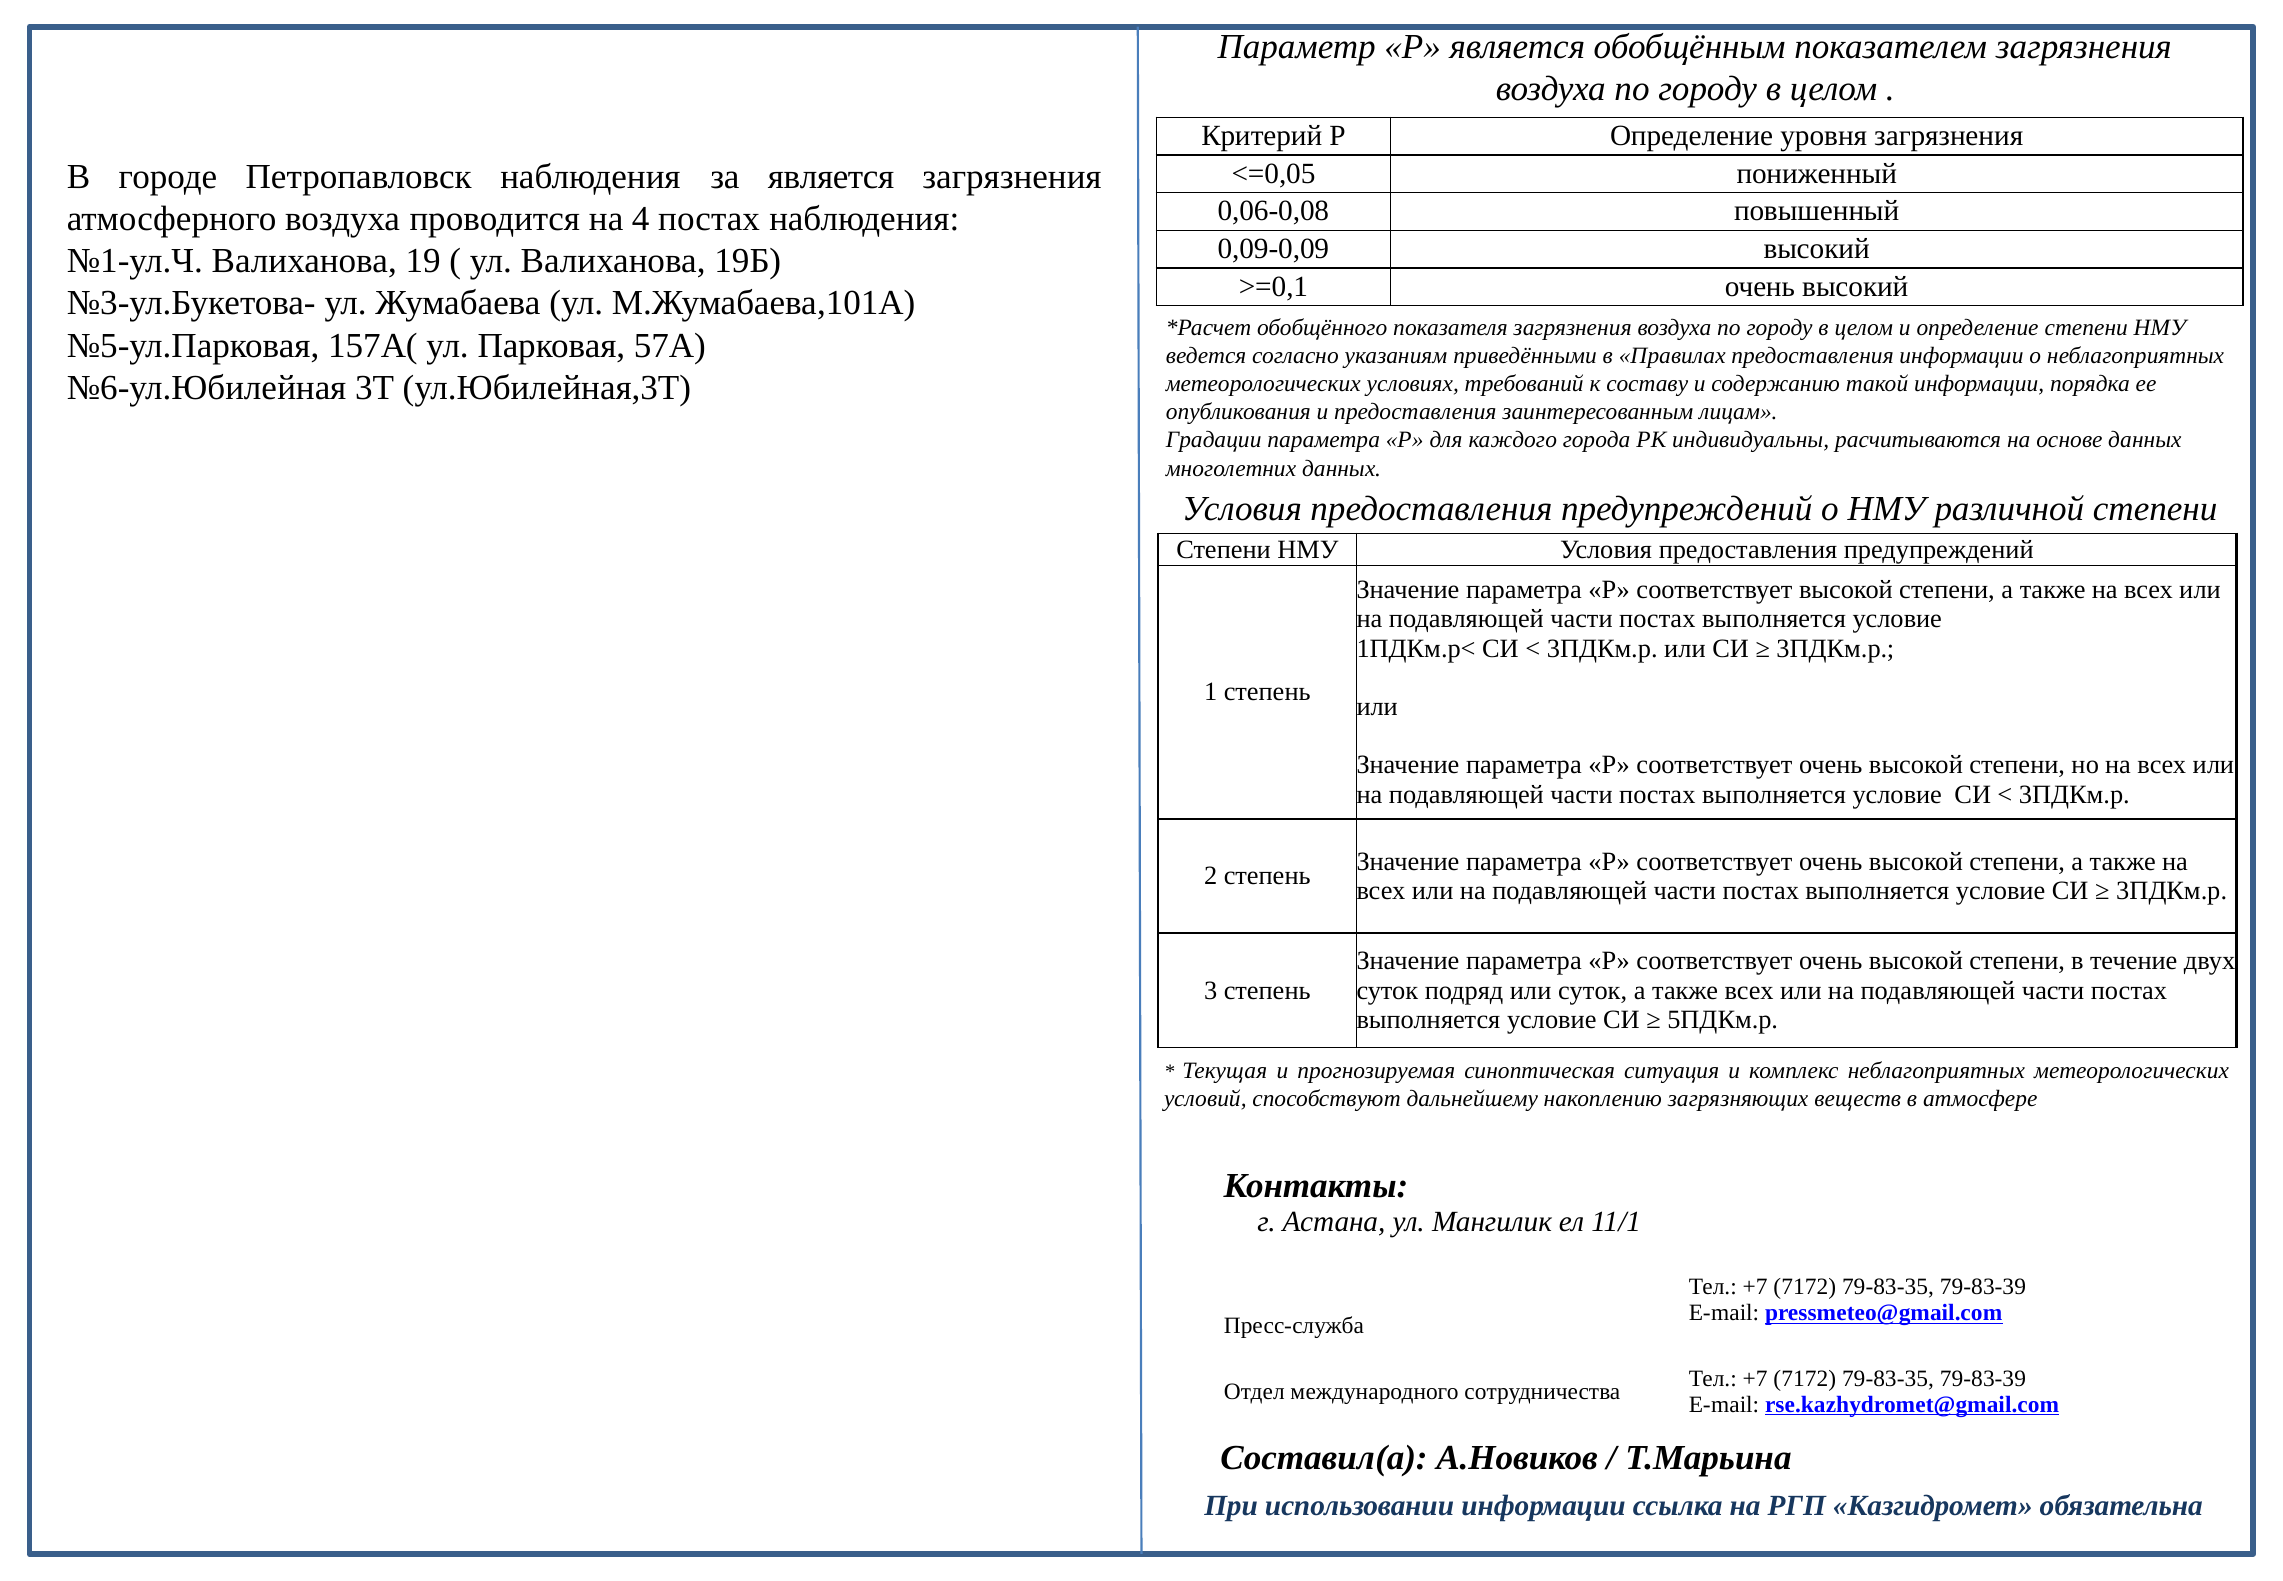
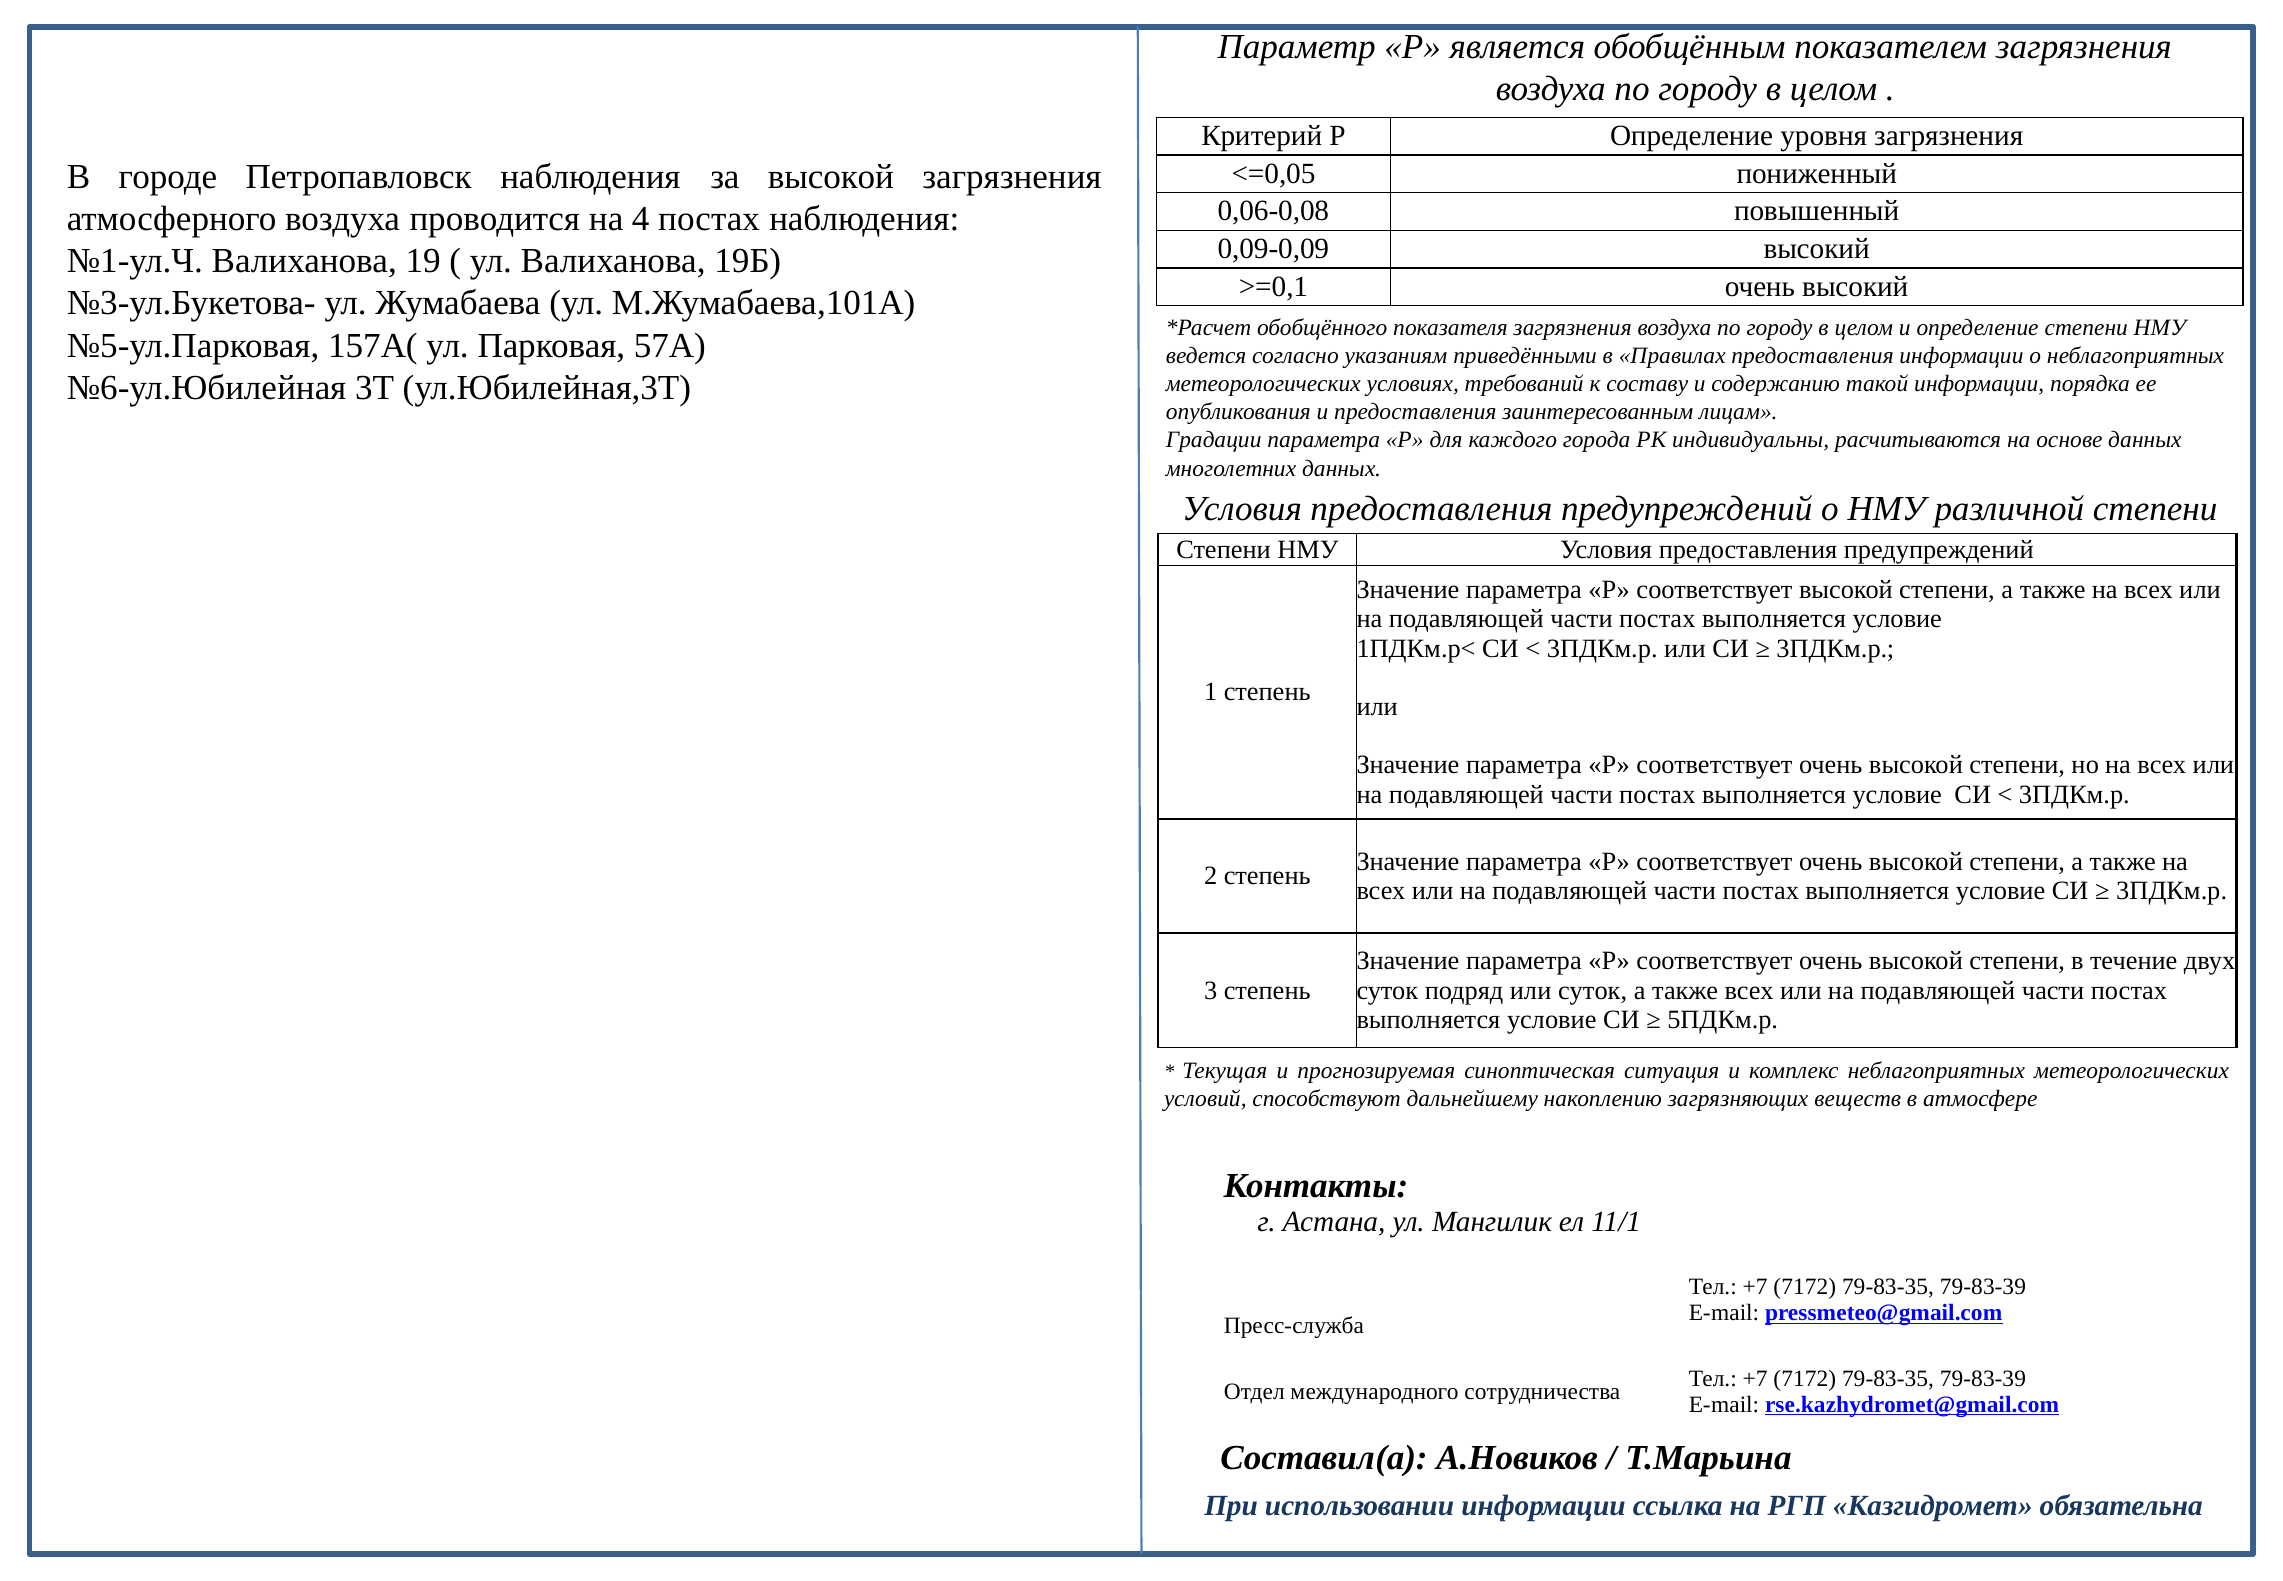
за является: является -> высокой
